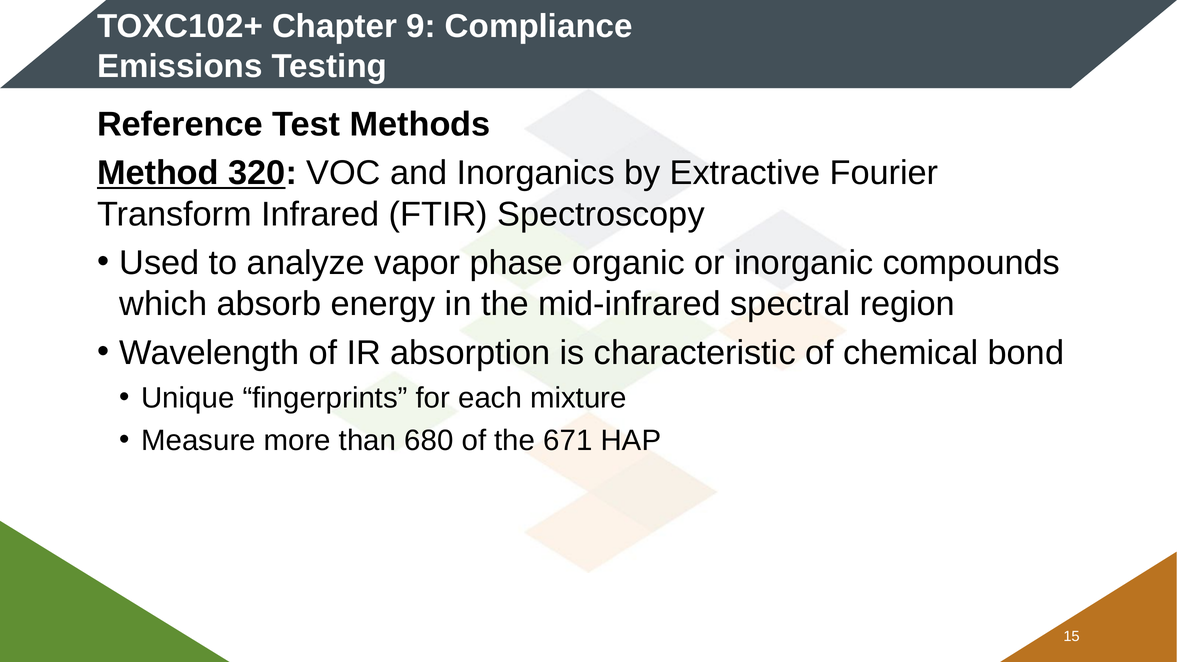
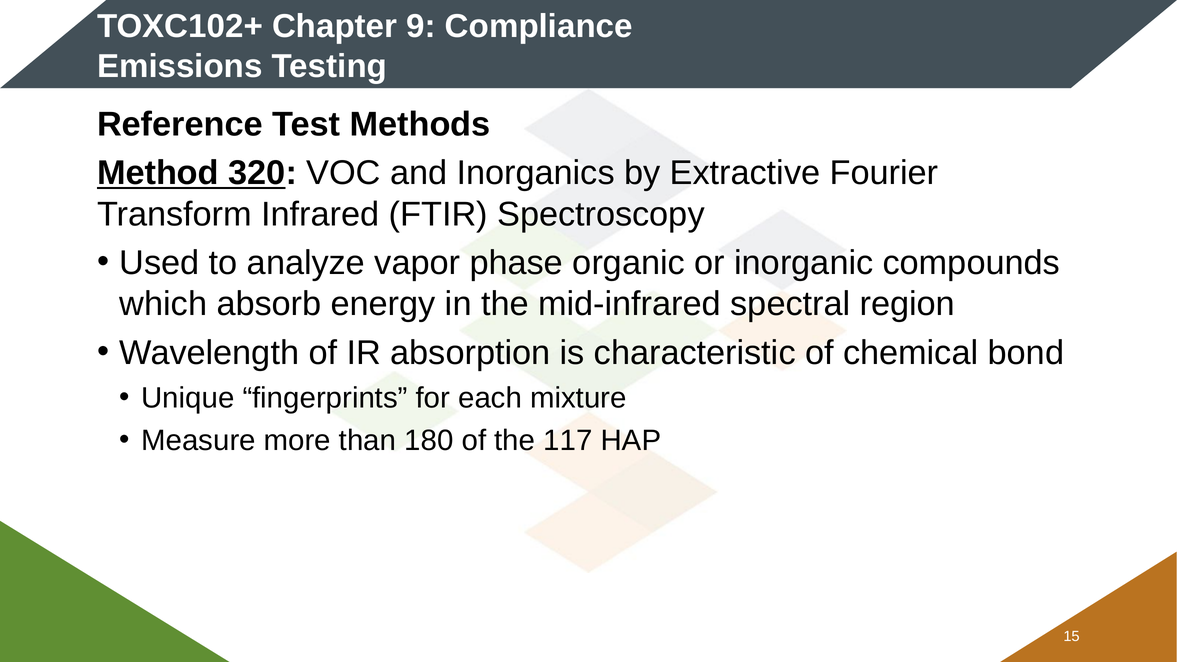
680: 680 -> 180
671: 671 -> 117
